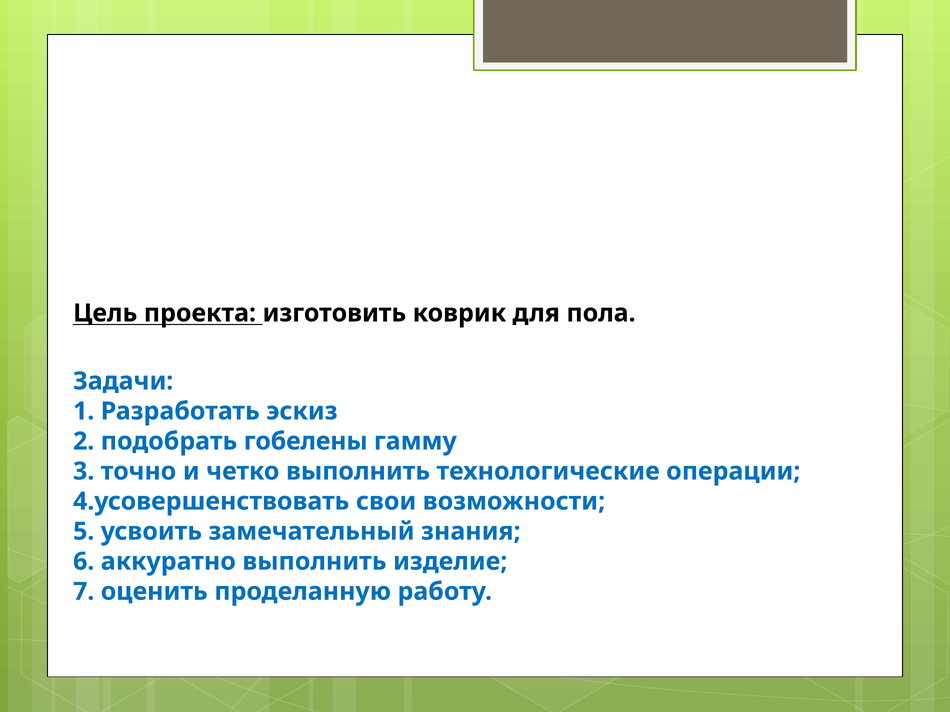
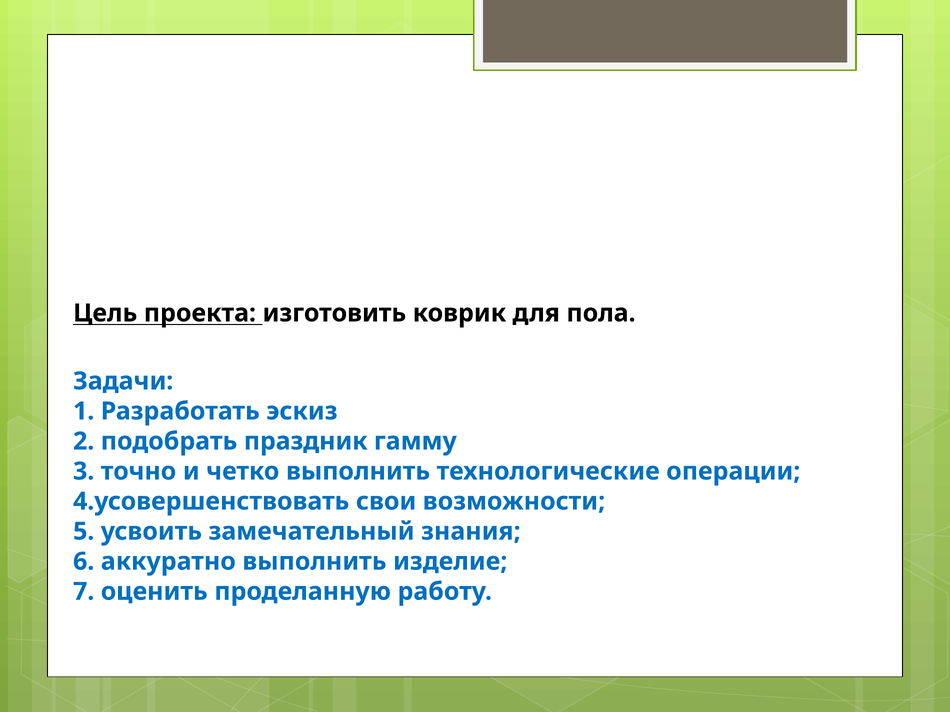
гобелены: гобелены -> праздник
